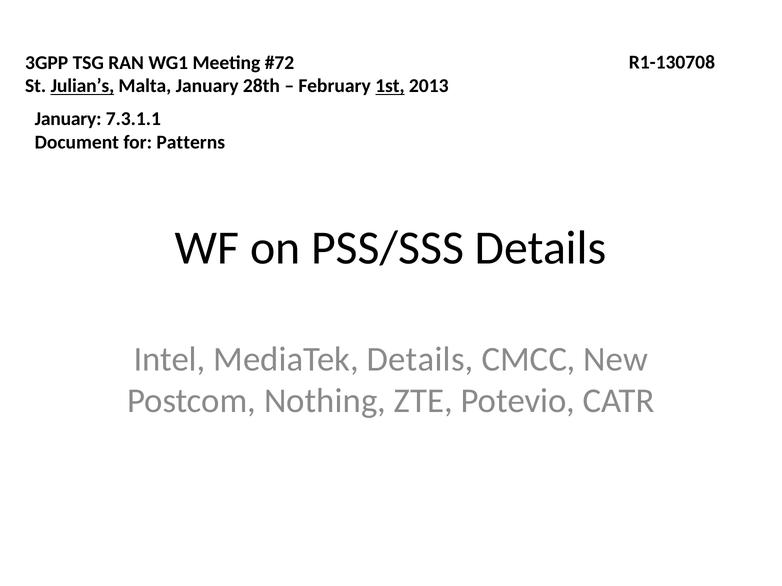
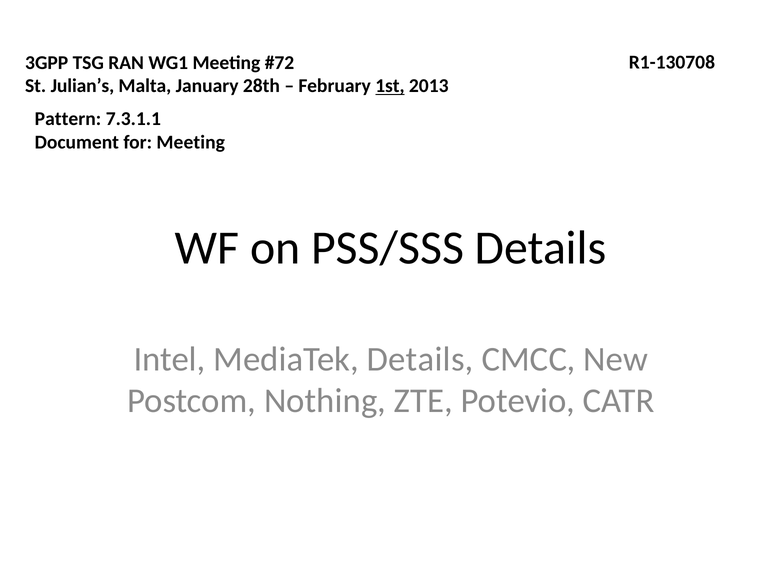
Julian’s underline: present -> none
January at (68, 119): January -> Pattern
for Patterns: Patterns -> Meeting
